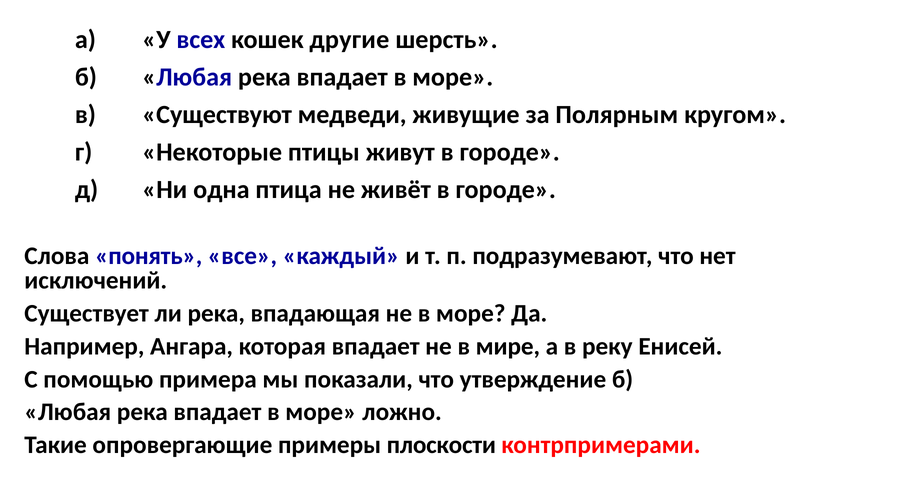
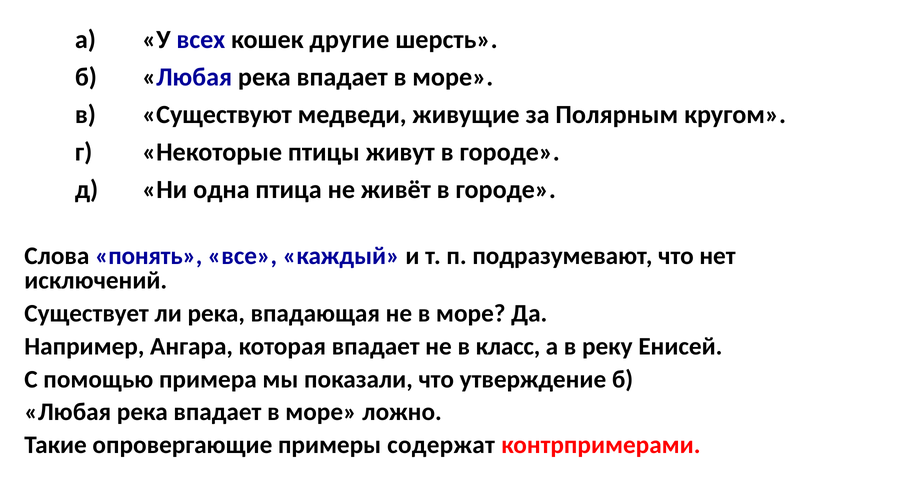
мире: мире -> класс
плоскости: плоскости -> содержат
